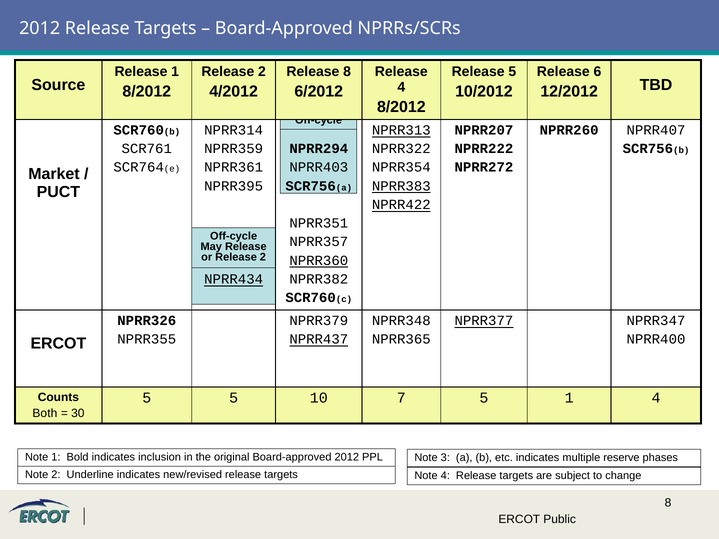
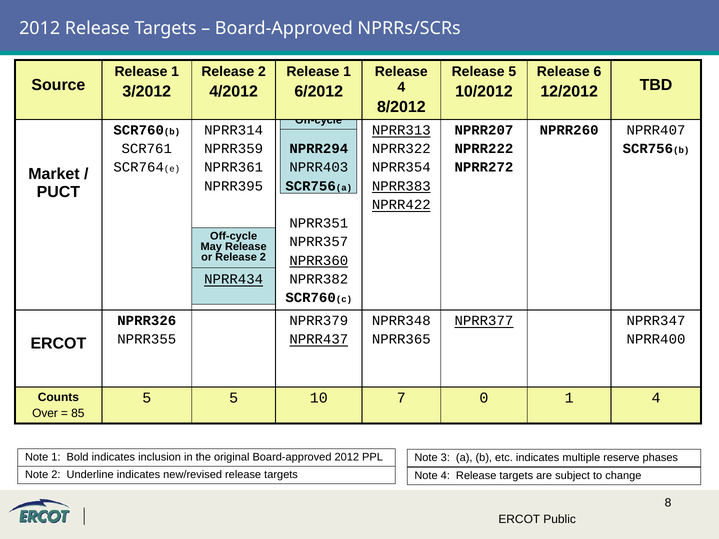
8 at (347, 72): 8 -> 1
8/2012 at (147, 92): 8/2012 -> 3/2012
7 5: 5 -> 0
Both: Both -> Over
30: 30 -> 85
